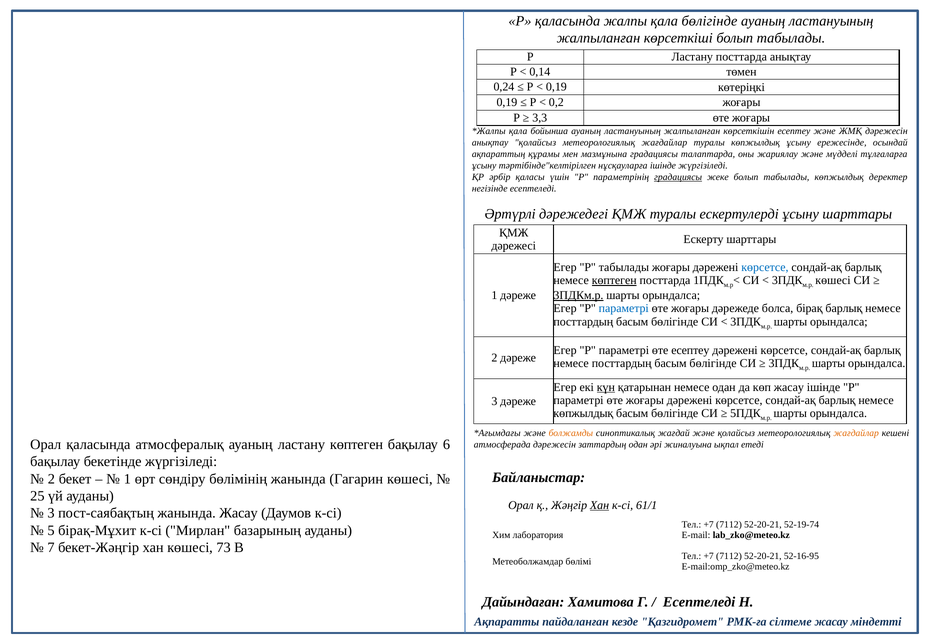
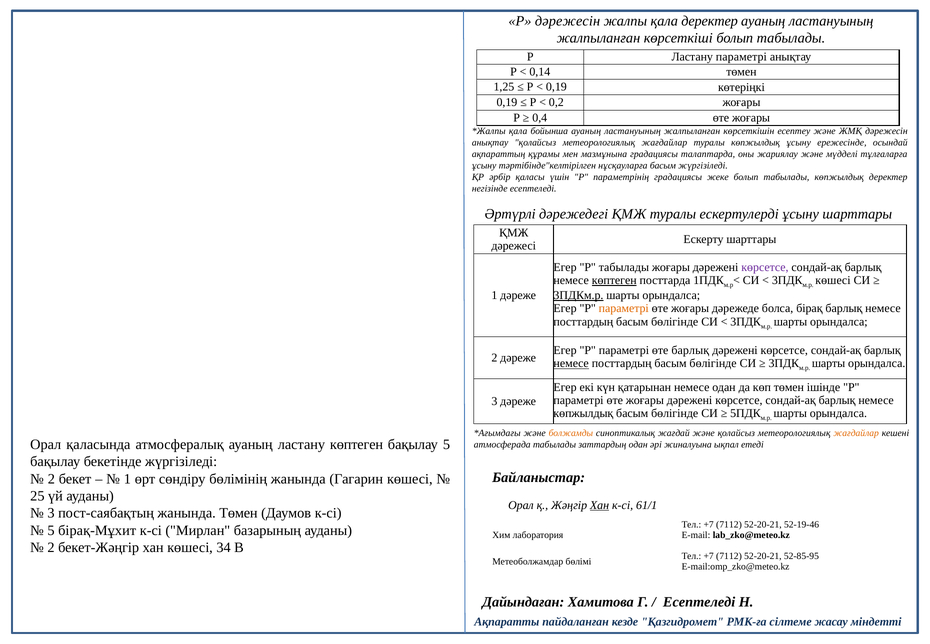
Р қаласында: қаласында -> дәрежесін
қала бөлігінде: бөлігінде -> деректер
Ластану посттарда: посттарда -> параметрі
0,24: 0,24 -> 1,25
3,3: 3,3 -> 0,4
нұсқауларға ішінде: ішінде -> басым
градациясы at (678, 177) underline: present -> none
көрсетсе at (765, 267) colour: blue -> purple
параметрі at (624, 308) colour: blue -> orange
өте есептеу: есептеу -> барлық
немесе at (571, 363) underline: none -> present
күн underline: present -> none
көп жасау: жасау -> төмен
бақылау 6: 6 -> 5
атмосферада дәрежесін: дәрежесін -> табылады
жанында Жасау: Жасау -> Төмен
52-19-74: 52-19-74 -> 52-19-46
7 at (51, 547): 7 -> 2
73: 73 -> 34
52-16-95: 52-16-95 -> 52-85-95
